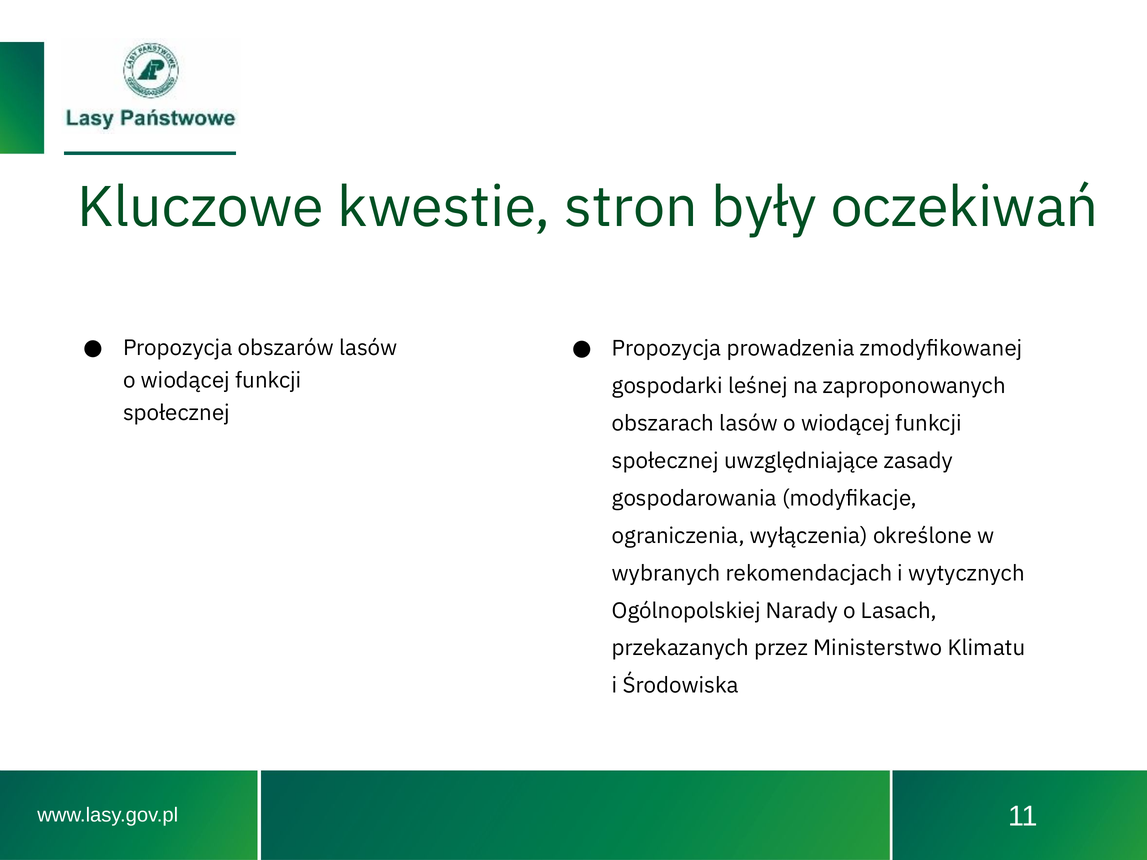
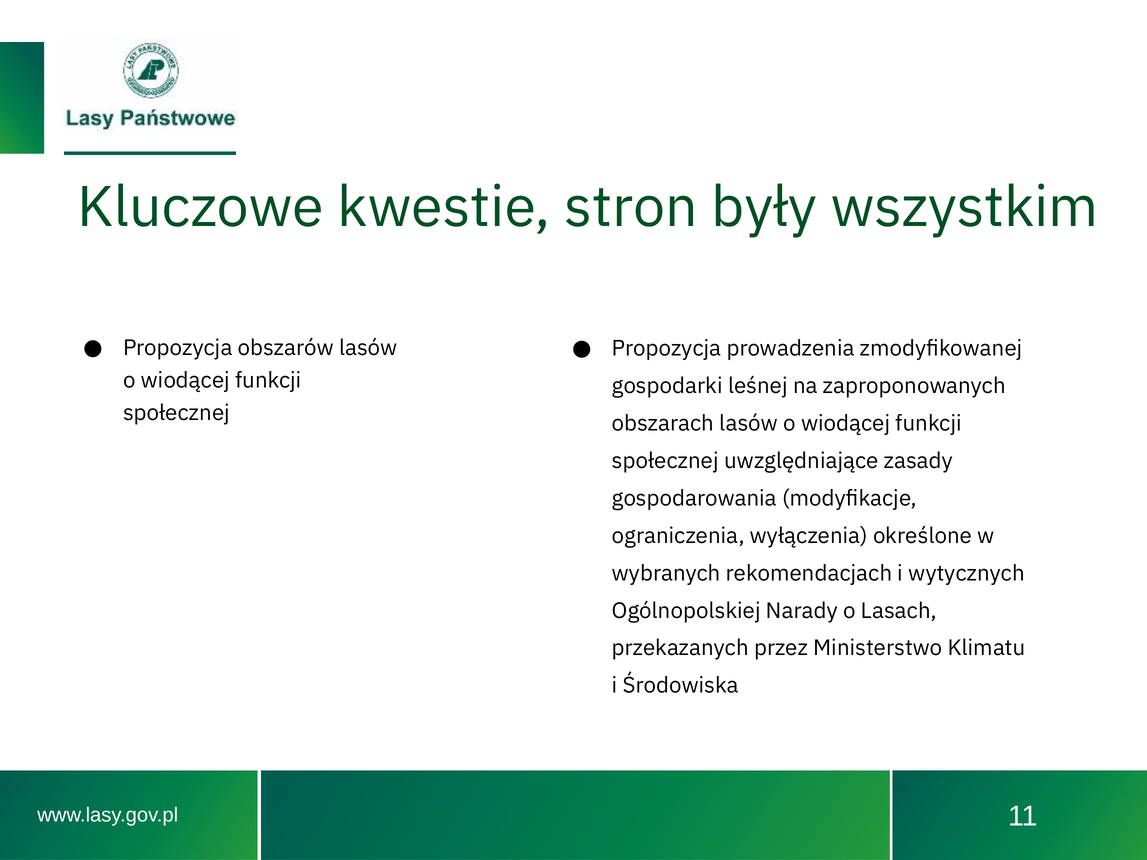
oczekiwań: oczekiwań -> wszystkim
